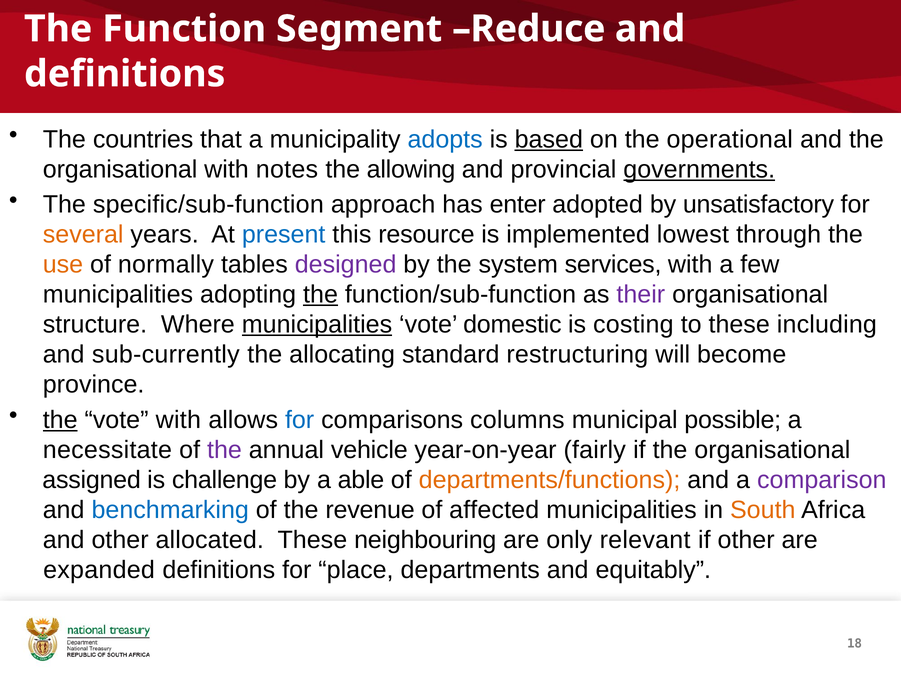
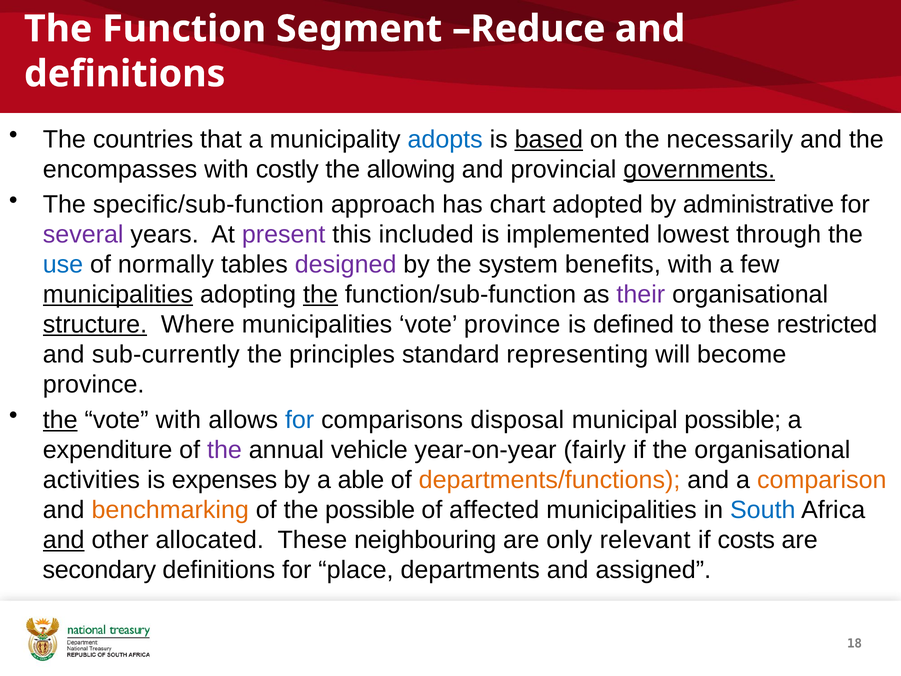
operational: operational -> necessarily
organisational at (120, 169): organisational -> encompasses
notes: notes -> costly
enter: enter -> chart
unsatisfactory: unsatisfactory -> administrative
several colour: orange -> purple
present colour: blue -> purple
resource: resource -> included
use colour: orange -> blue
services: services -> benefits
municipalities at (118, 294) underline: none -> present
structure underline: none -> present
municipalities at (317, 324) underline: present -> none
vote domestic: domestic -> province
costing: costing -> defined
including: including -> restricted
allocating: allocating -> principles
restructuring: restructuring -> representing
columns: columns -> disposal
necessitate: necessitate -> expenditure
assigned: assigned -> activities
challenge: challenge -> expenses
comparison colour: purple -> orange
benchmarking colour: blue -> orange
the revenue: revenue -> possible
South colour: orange -> blue
and at (64, 540) underline: none -> present
if other: other -> costs
expanded: expanded -> secondary
equitably: equitably -> assigned
